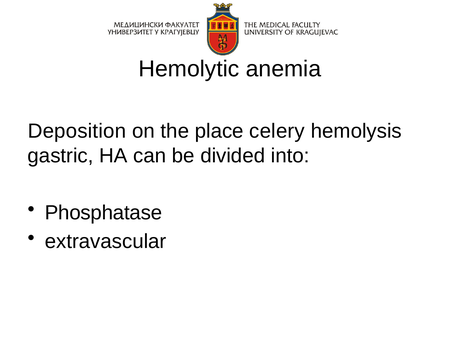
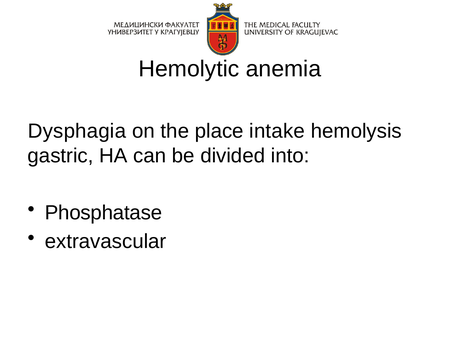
Deposition: Deposition -> Dysphagia
celery: celery -> intake
